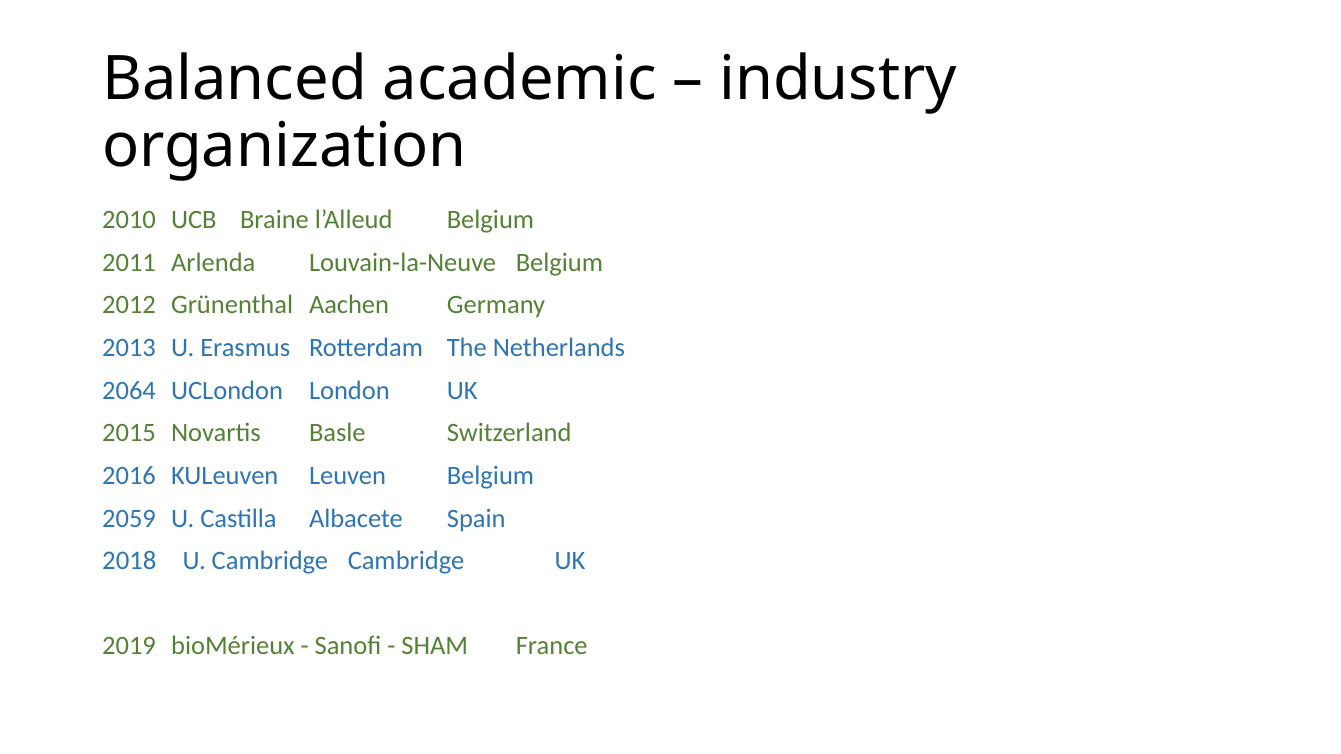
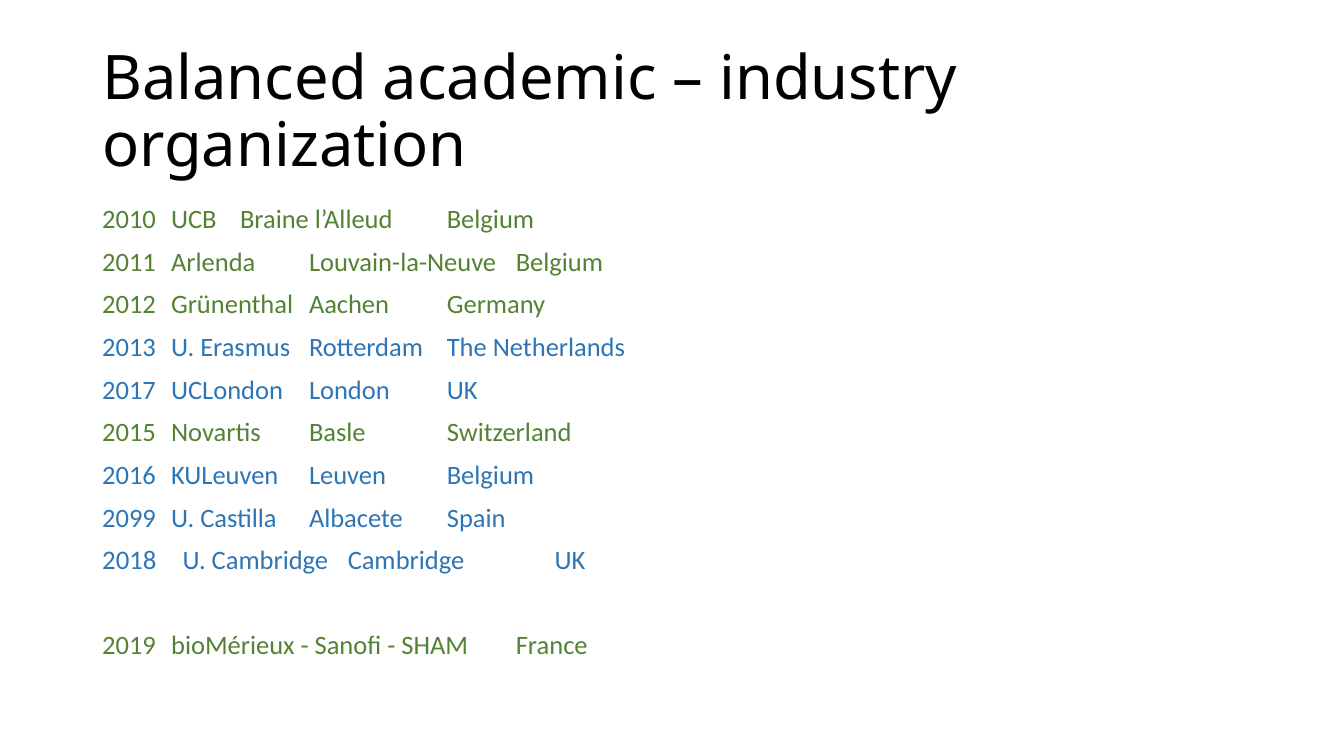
2064: 2064 -> 2017
2059: 2059 -> 2099
